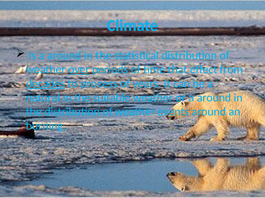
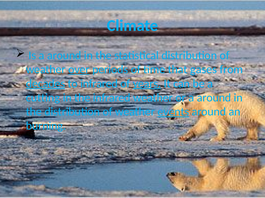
effect: effect -> gases
to process: process -> infrared
years underline: none -> present
natural: natural -> cutting
the suitable: suitable -> infrared
events underline: none -> present
